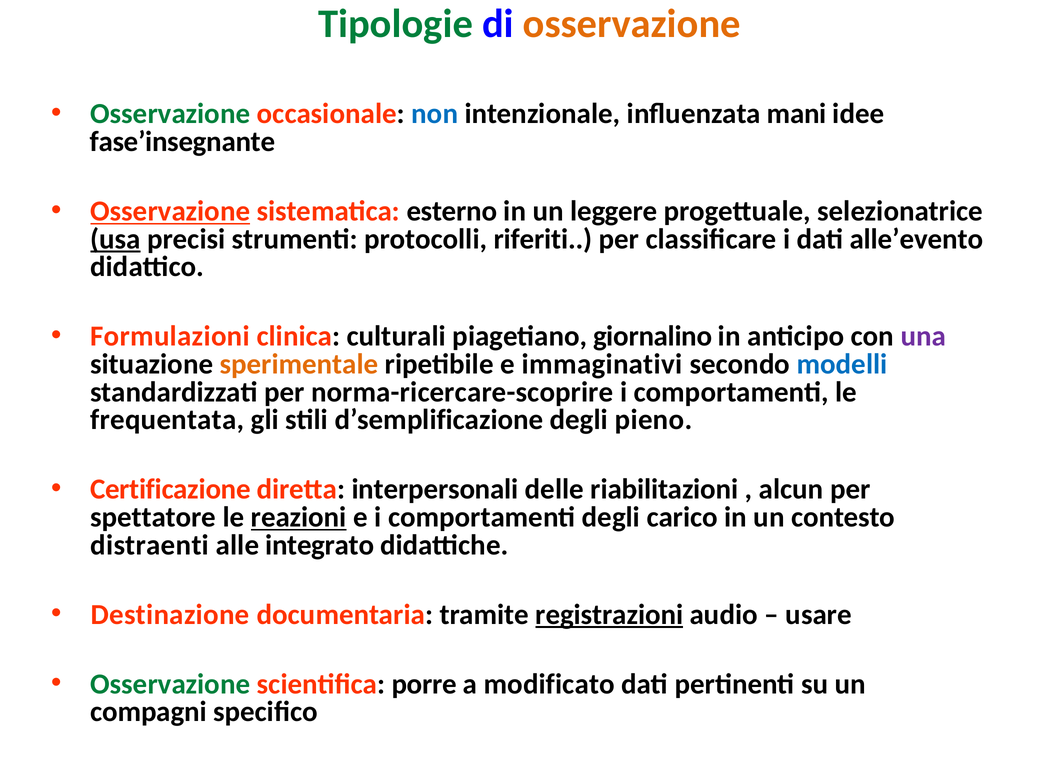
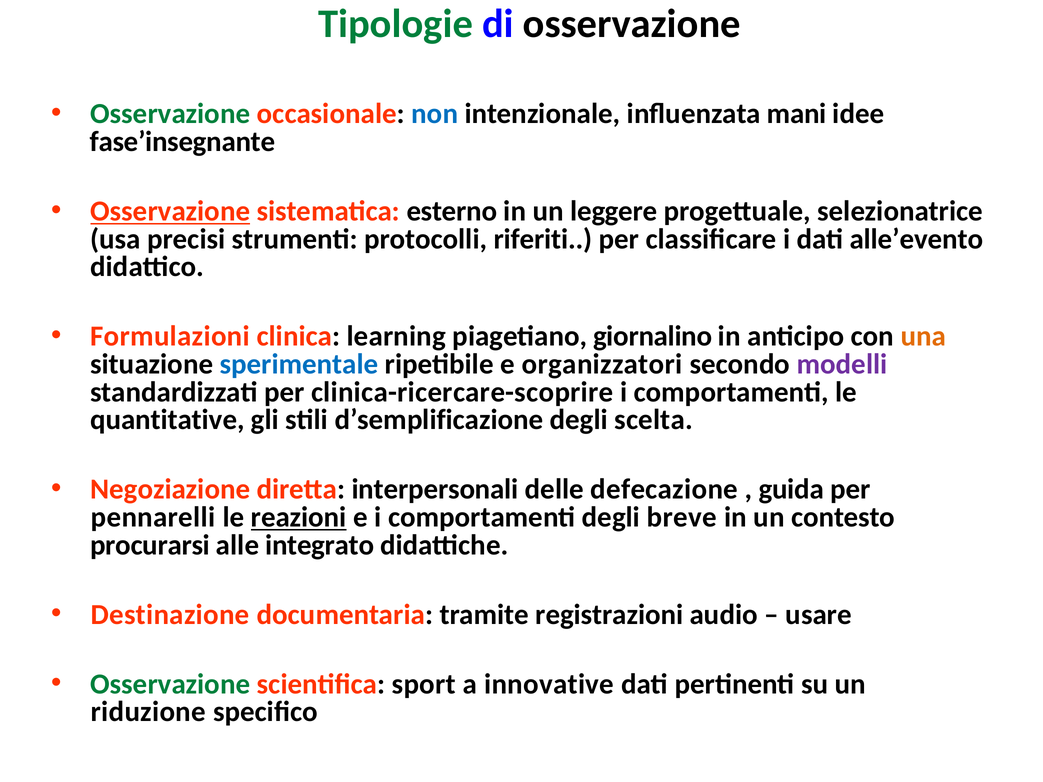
osservazione at (632, 24) colour: orange -> black
usa underline: present -> none
culturali: culturali -> learning
una colour: purple -> orange
sperimentale colour: orange -> blue
immaginativi: immaginativi -> organizzatori
modelli colour: blue -> purple
norma-ricercare-scoprire: norma-ricercare-scoprire -> clinica-ricercare-scoprire
frequentata: frequentata -> quantitative
pieno: pieno -> scelta
Certificazione: Certificazione -> Negoziazione
riabilitazioni: riabilitazioni -> defecazione
alcun: alcun -> guida
spettatore: spettatore -> pennarelli
carico: carico -> breve
distraenti: distraenti -> procurarsi
registrazioni underline: present -> none
porre: porre -> sport
modificato: modificato -> innovative
compagni: compagni -> riduzione
